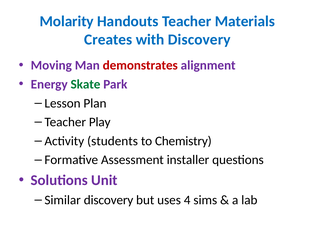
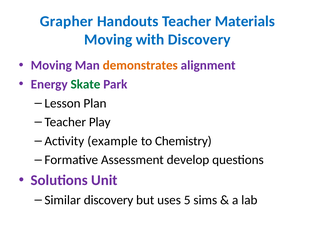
Molarity: Molarity -> Grapher
Creates at (108, 40): Creates -> Moving
demonstrates colour: red -> orange
students: students -> example
installer: installer -> develop
4: 4 -> 5
